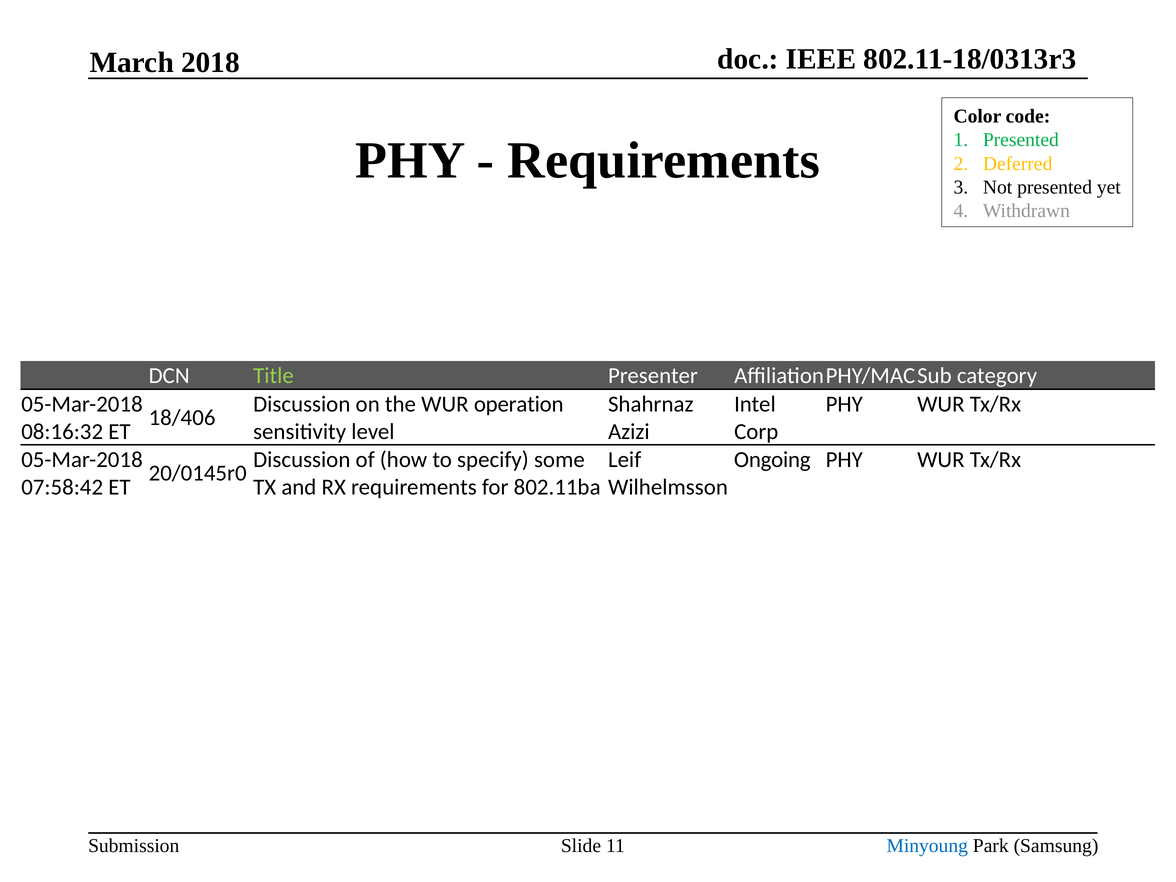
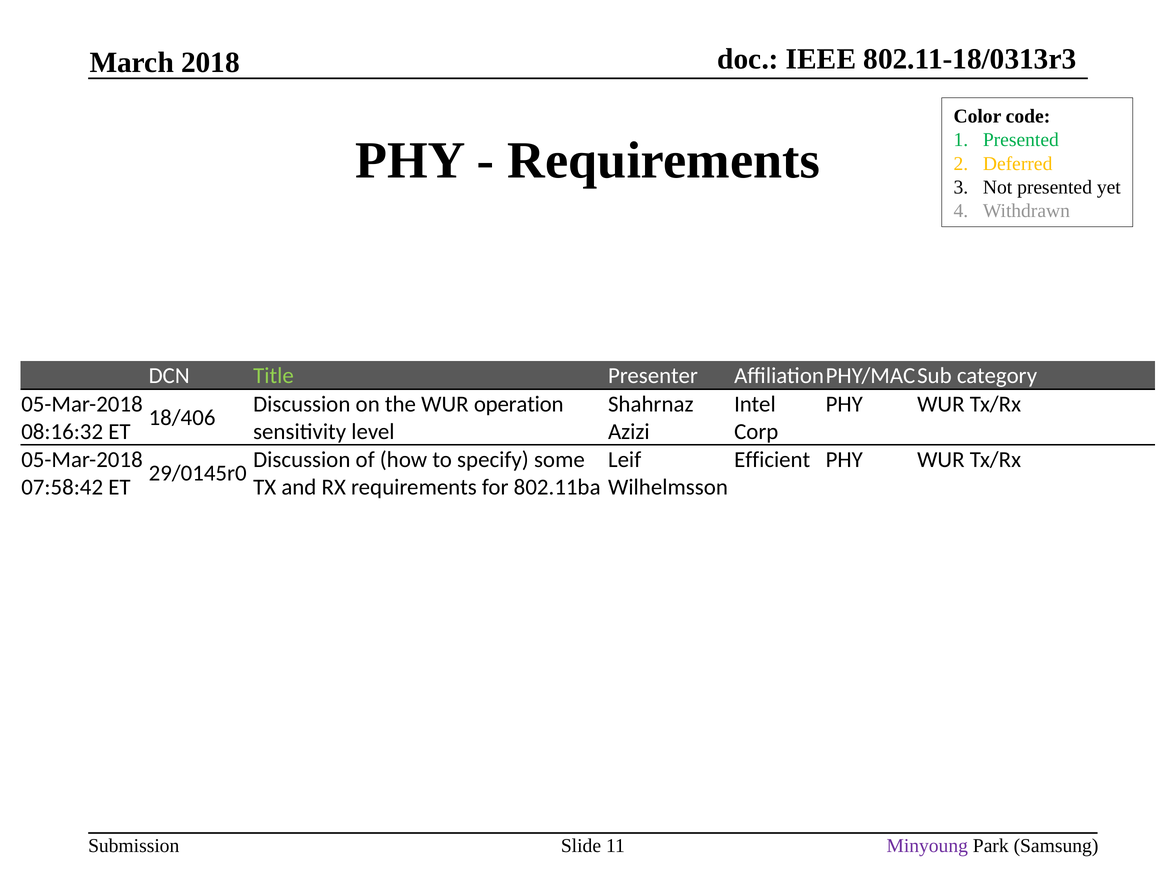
Ongoing: Ongoing -> Efficient
20/0145r0: 20/0145r0 -> 29/0145r0
Minyoung colour: blue -> purple
